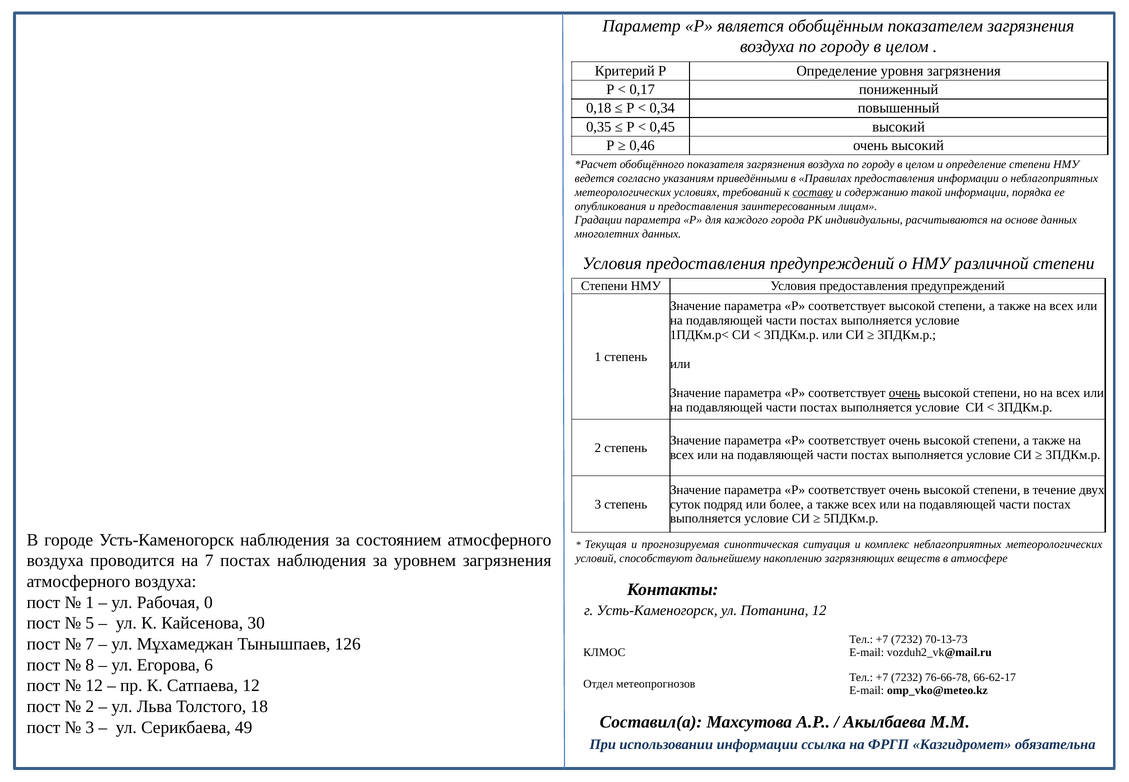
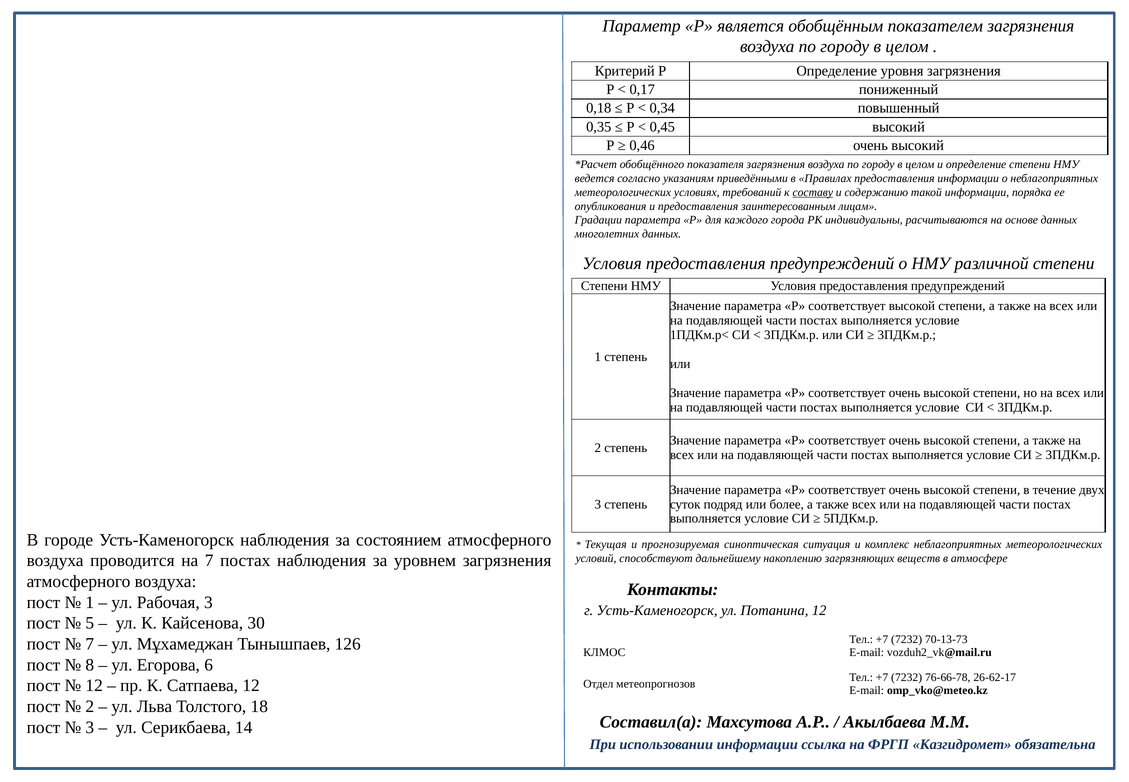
очень at (905, 393) underline: present -> none
Рабочая 0: 0 -> 3
66-62-17: 66-62-17 -> 26-62-17
49: 49 -> 14
